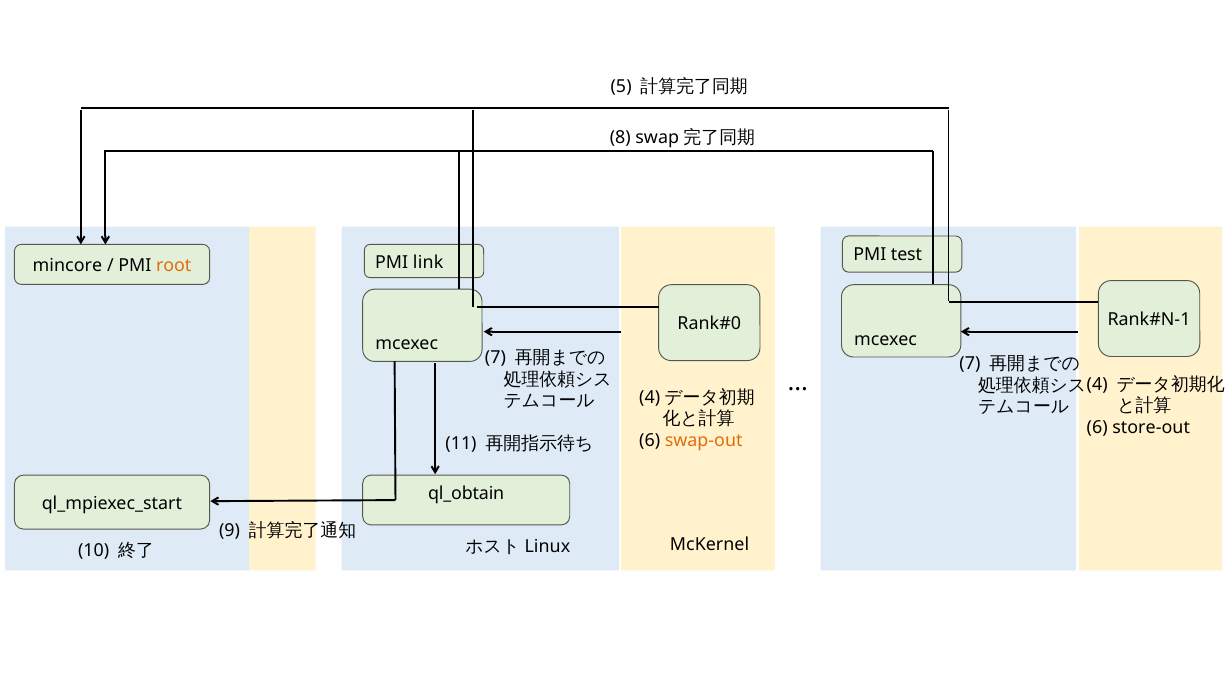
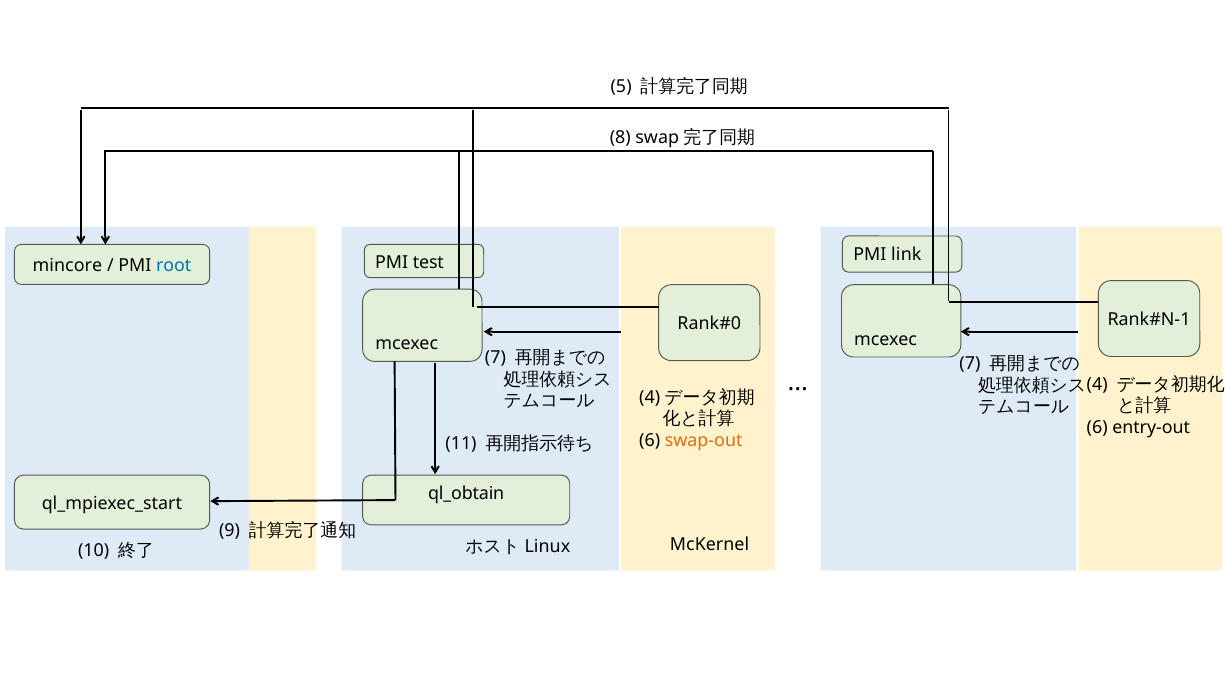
test: test -> link
root colour: orange -> blue
link: link -> test
store-out: store-out -> entry-out
